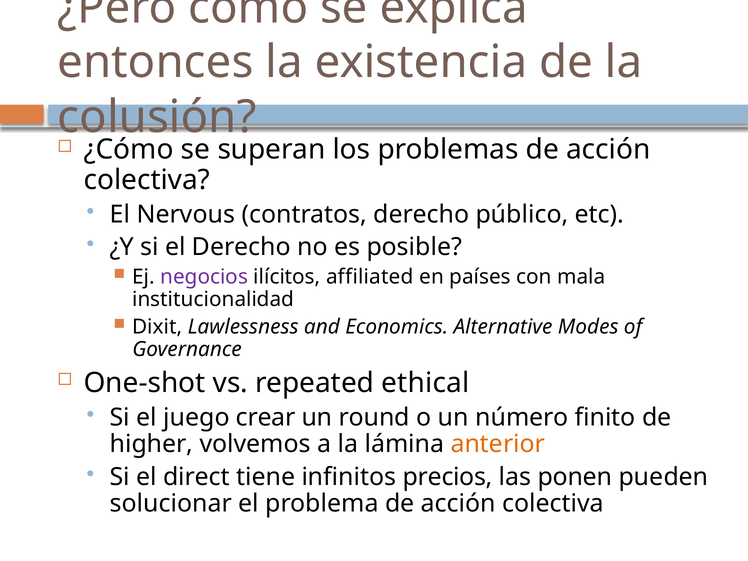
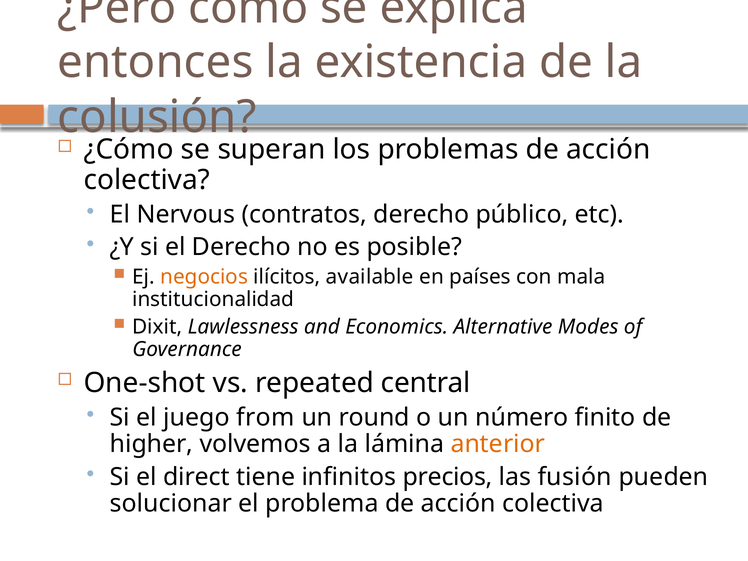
negocios colour: purple -> orange
affiliated: affiliated -> available
ethical: ethical -> central
crear: crear -> from
ponen: ponen -> fusión
